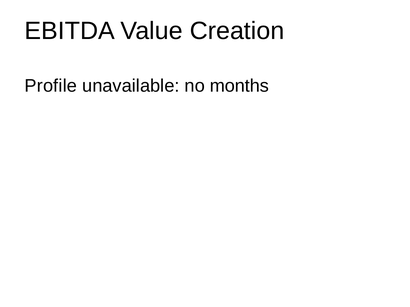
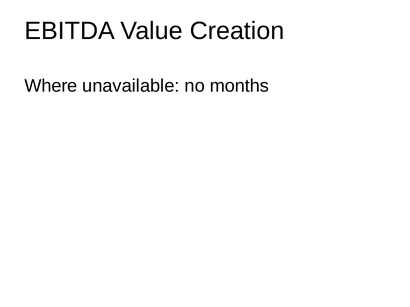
Profile: Profile -> Where
